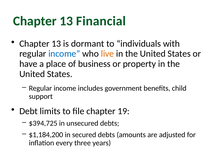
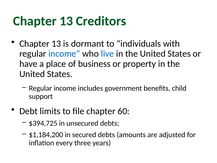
Financial: Financial -> Creditors
live colour: orange -> blue
19: 19 -> 60
